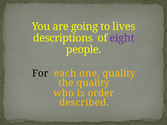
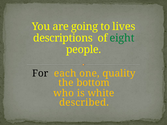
eight colour: purple -> green
the quality: quality -> bottom
order: order -> white
